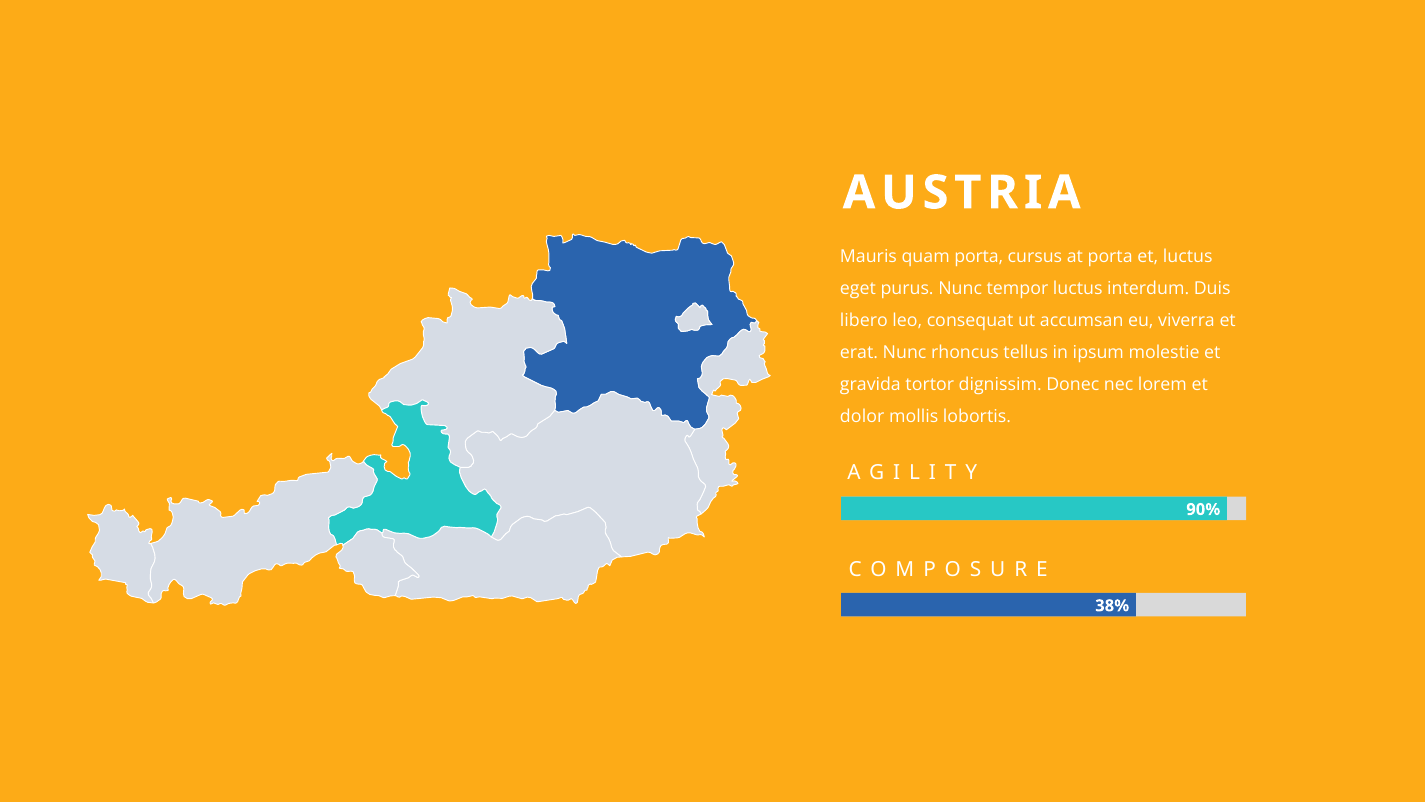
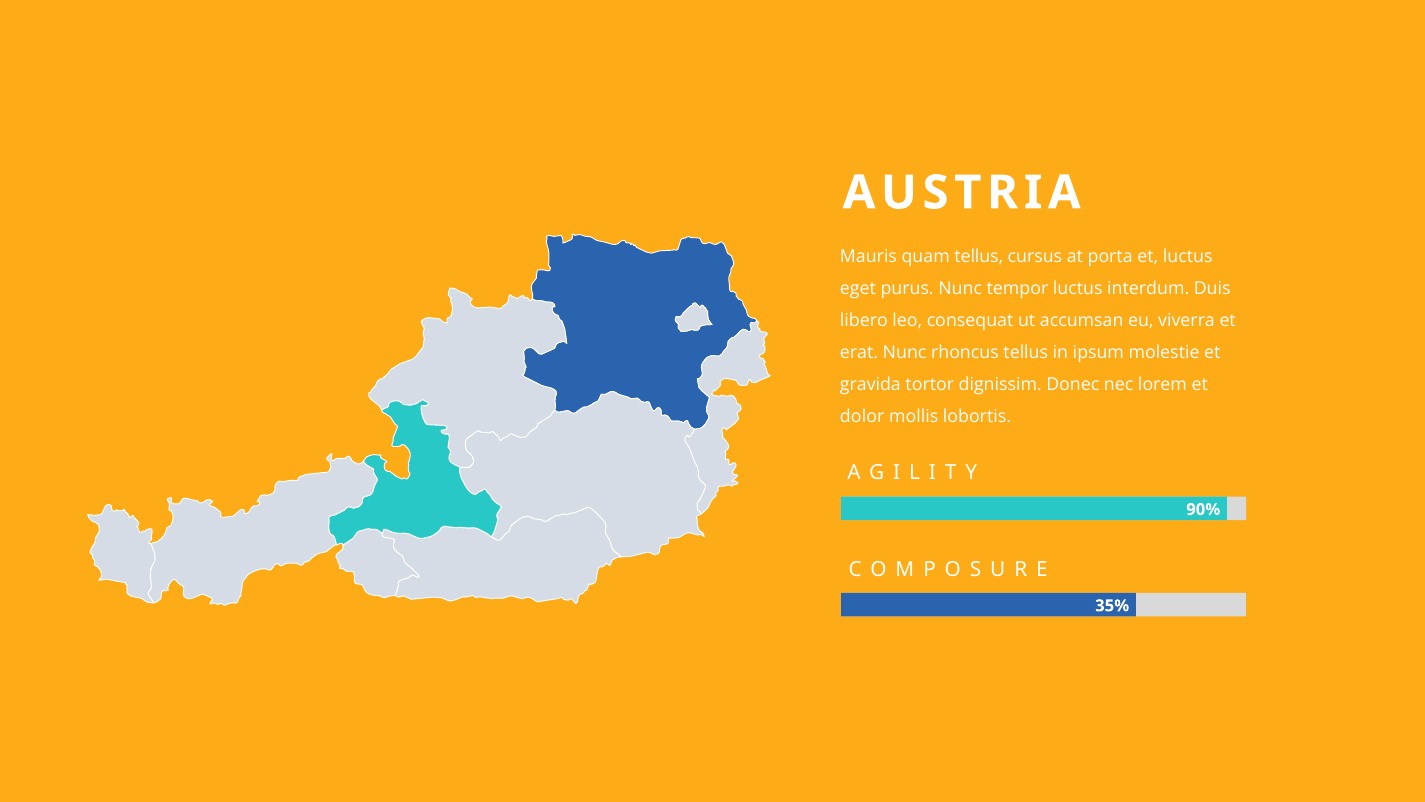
quam porta: porta -> tellus
38%: 38% -> 35%
